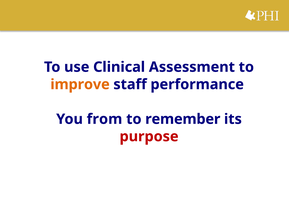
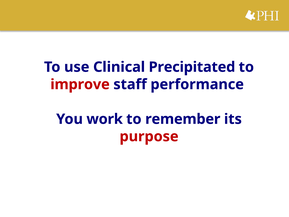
Assessment: Assessment -> Precipitated
improve colour: orange -> red
from: from -> work
